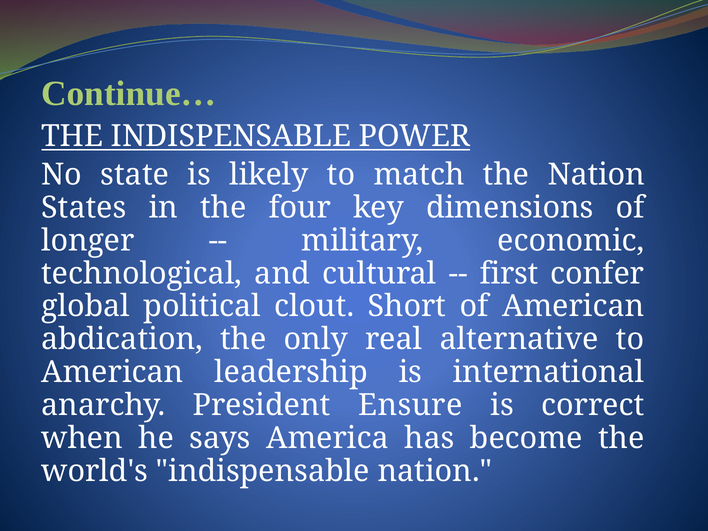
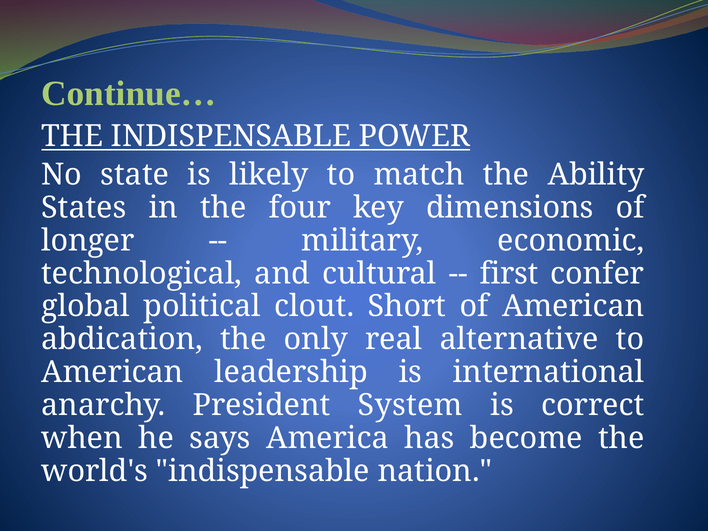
the Nation: Nation -> Ability
Ensure: Ensure -> System
